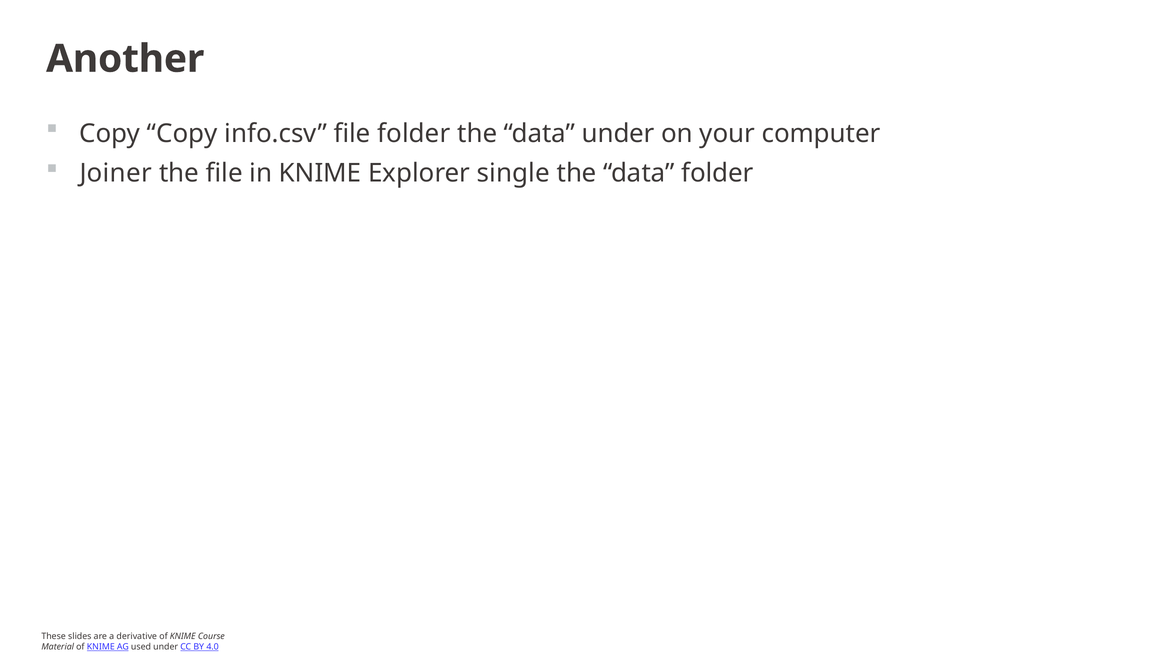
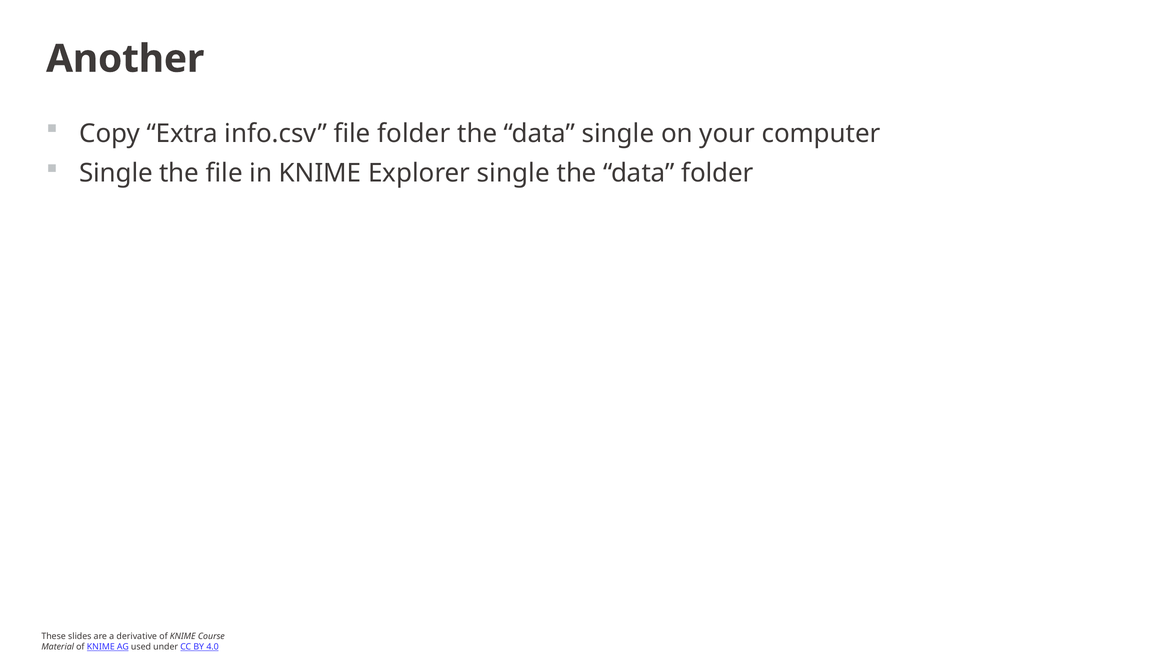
Copy Copy: Copy -> Extra
data under: under -> single
Joiner at (116, 173): Joiner -> Single
